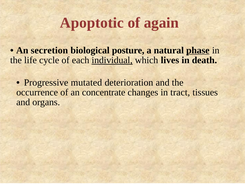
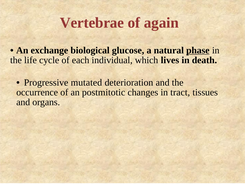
Apoptotic: Apoptotic -> Vertebrae
secretion: secretion -> exchange
posture: posture -> glucose
individual underline: present -> none
concentrate: concentrate -> postmitotic
